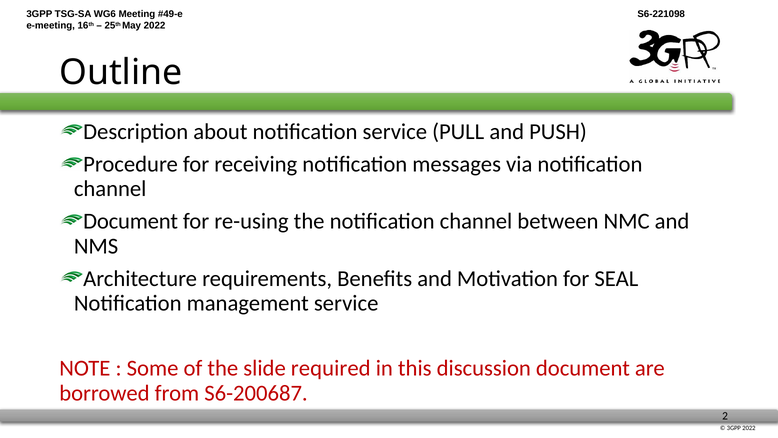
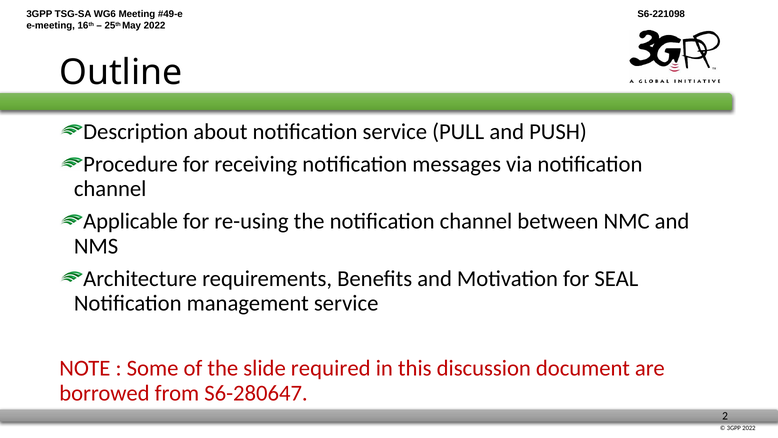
Document at (131, 221): Document -> Applicable
S6-200687: S6-200687 -> S6-280647
